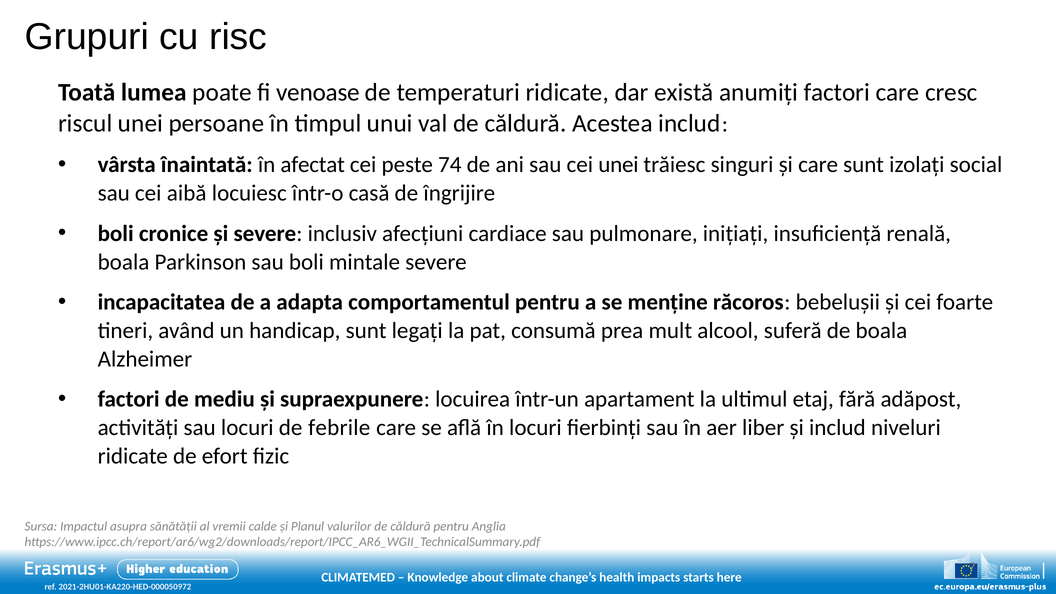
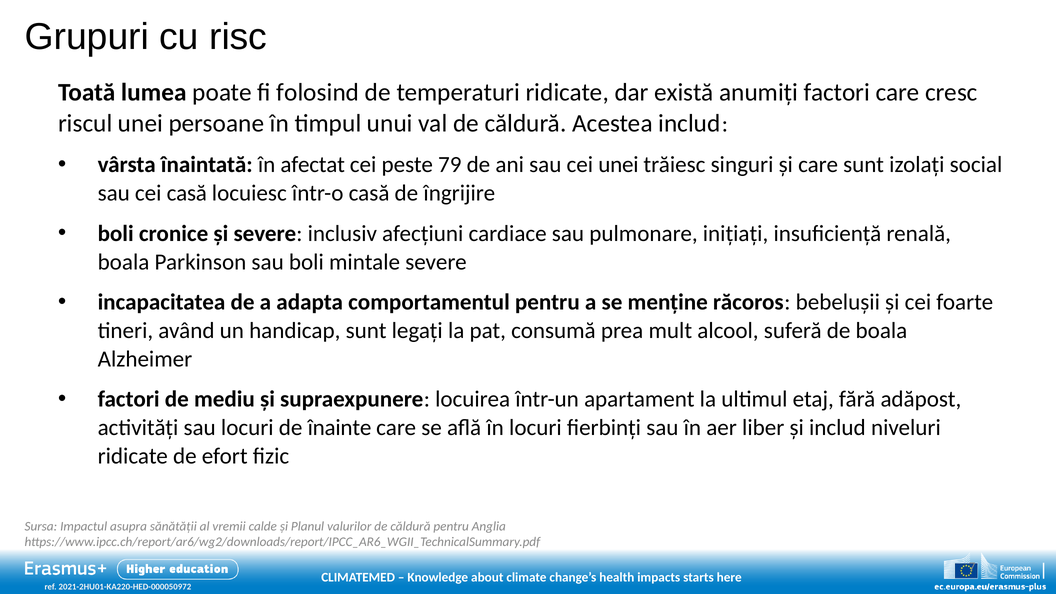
venoase: venoase -> folosind
74: 74 -> 79
cei aibă: aibă -> casă
febrile: febrile -> înainte
